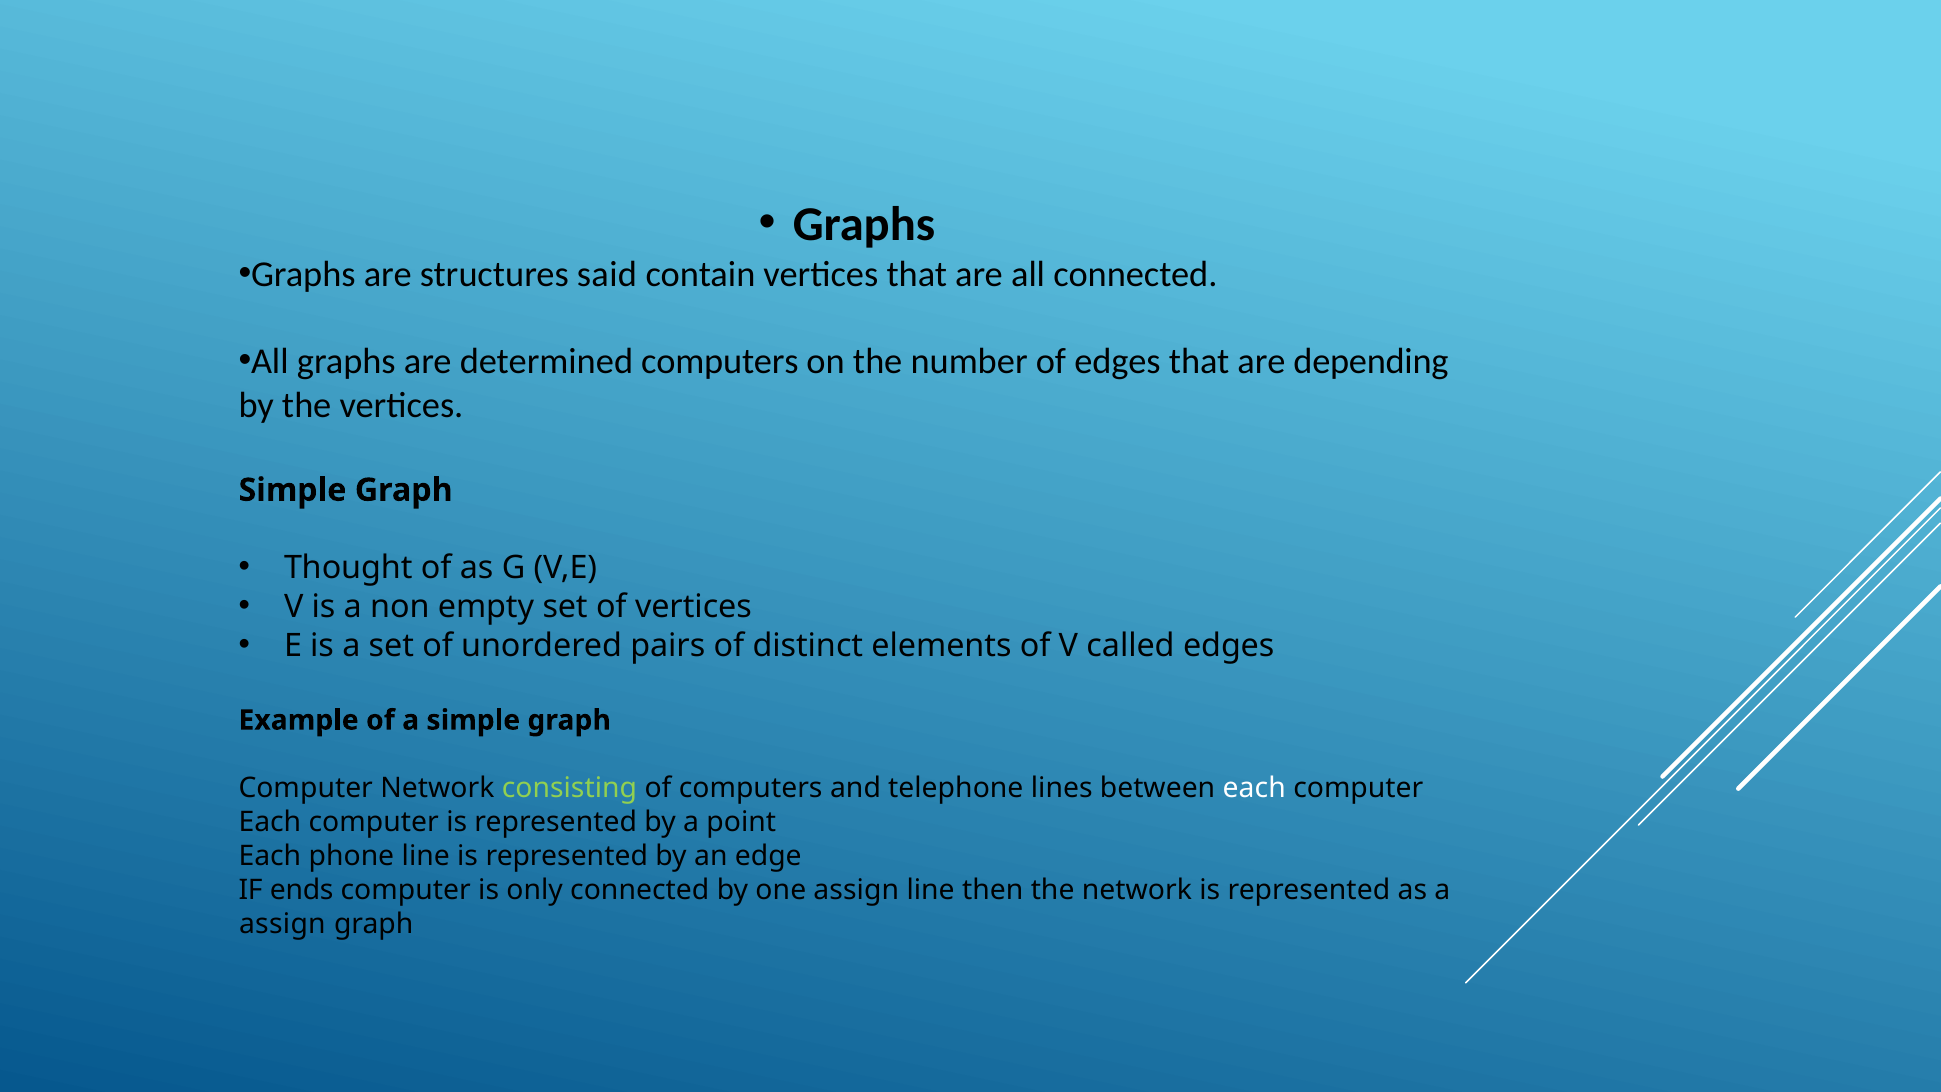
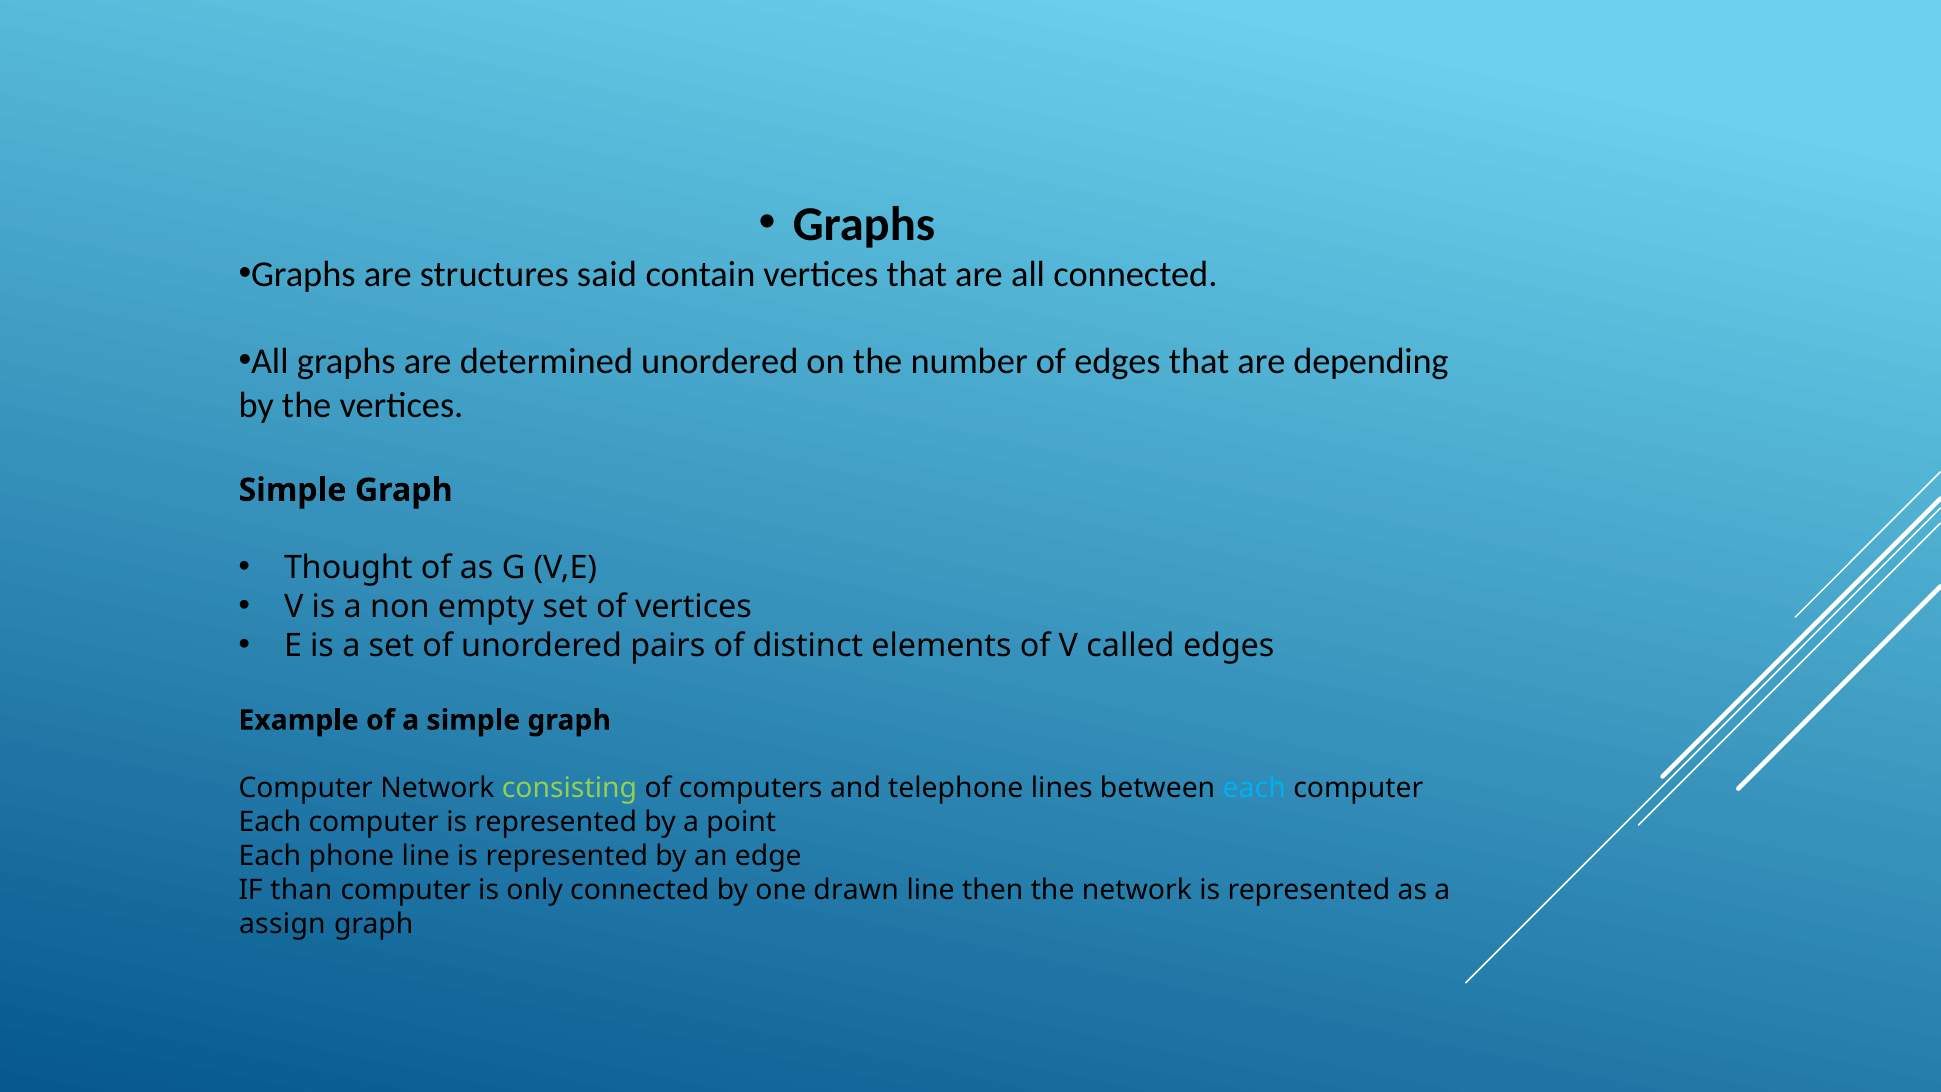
determined computers: computers -> unordered
each at (1254, 788) colour: white -> light blue
ends: ends -> than
one assign: assign -> drawn
